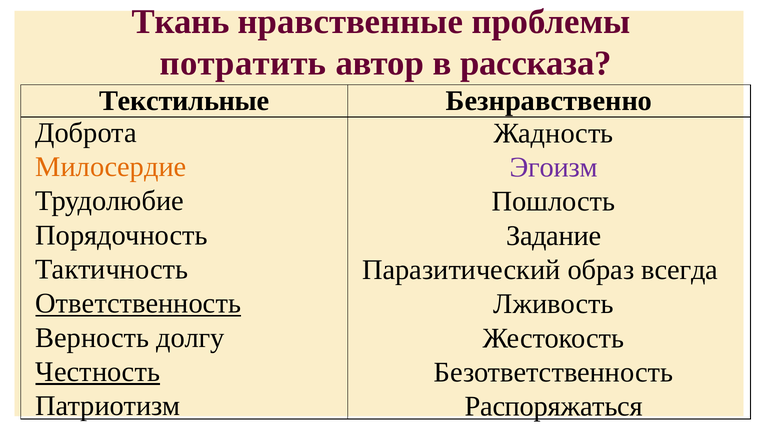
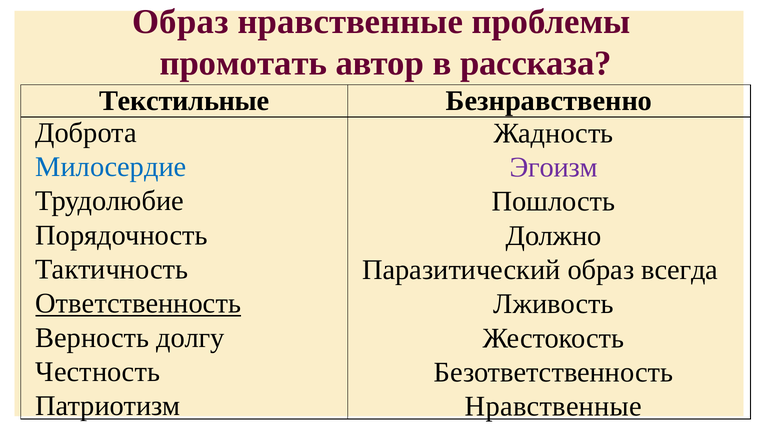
Ткань at (181, 22): Ткань -> Образ
потратить: потратить -> промотать
Милосердие colour: orange -> blue
Задание: Задание -> Должно
Честность underline: present -> none
Распоряжаться at (554, 406): Распоряжаться -> Нравственные
